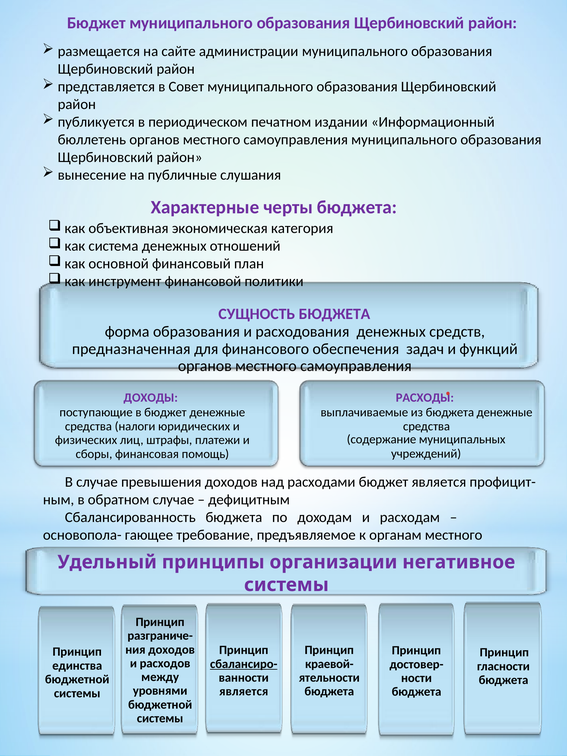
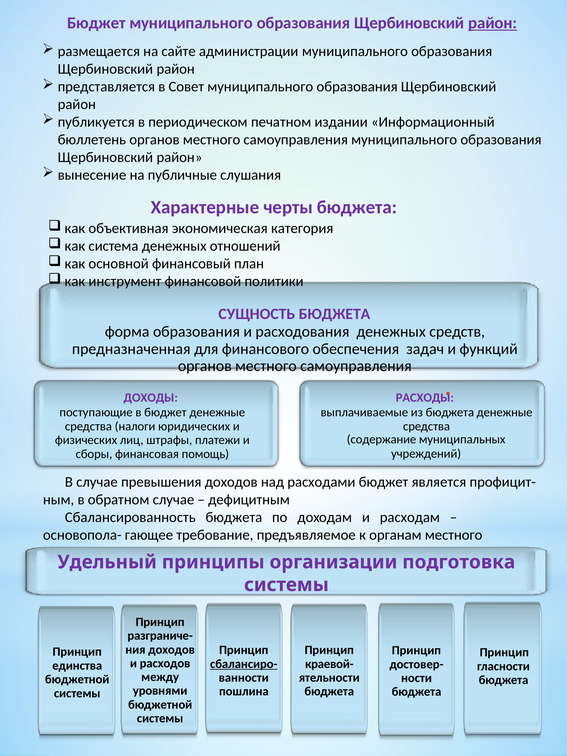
район at (493, 23) underline: none -> present
негативное: негативное -> подготовка
является at (244, 691): является -> пошлина
